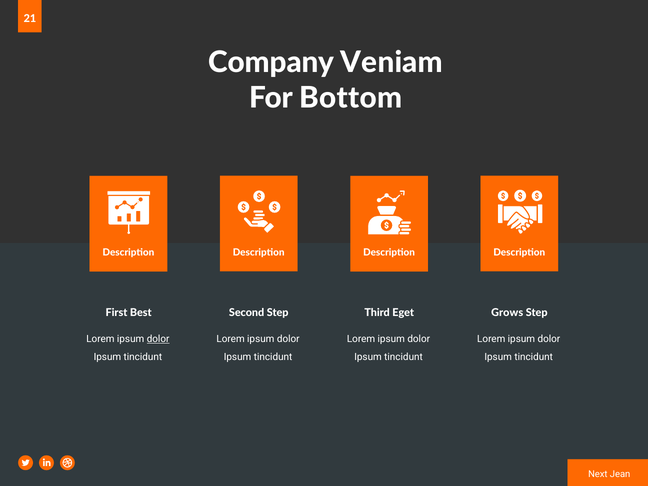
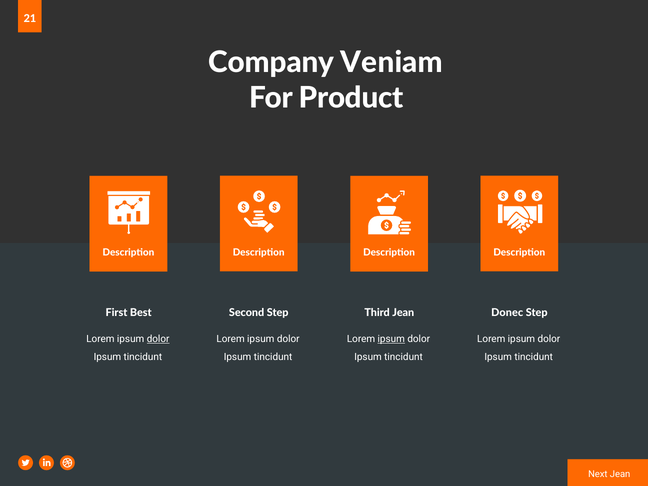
Bottom: Bottom -> Product
Third Eget: Eget -> Jean
Grows: Grows -> Donec
ipsum at (391, 339) underline: none -> present
